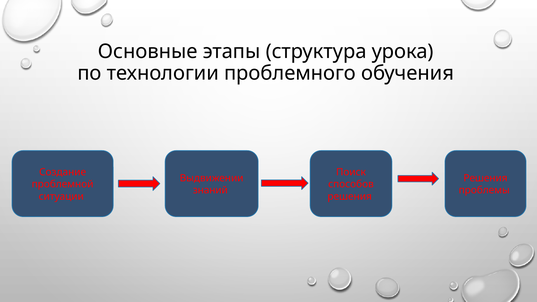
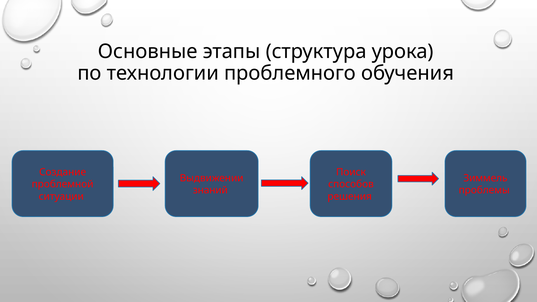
Решения at (486, 178): Решения -> Зиммель
